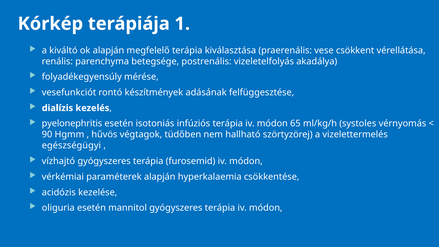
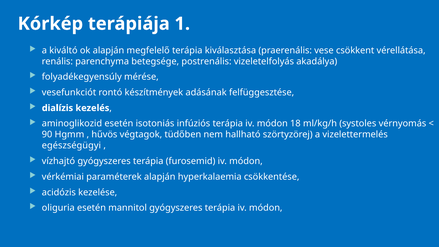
pyelonephritis: pyelonephritis -> aminoglikozid
65: 65 -> 18
